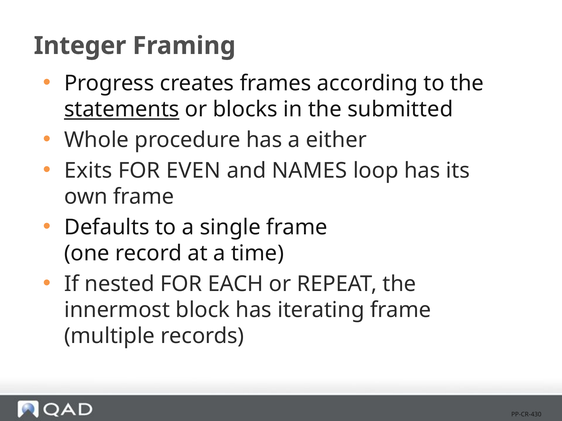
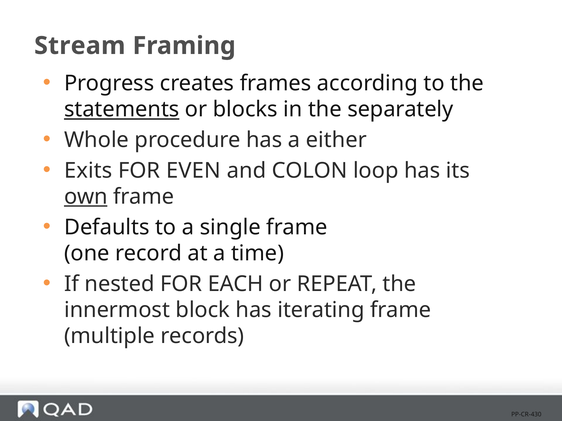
Integer: Integer -> Stream
submitted: submitted -> separately
NAMES: NAMES -> COLON
own underline: none -> present
